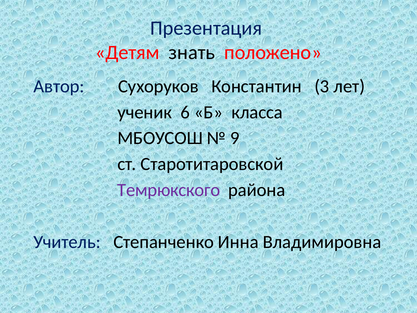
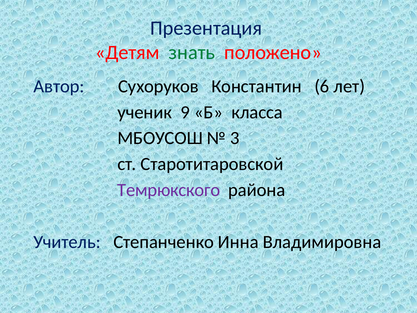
знать colour: black -> green
3: 3 -> 6
6: 6 -> 9
9: 9 -> 3
